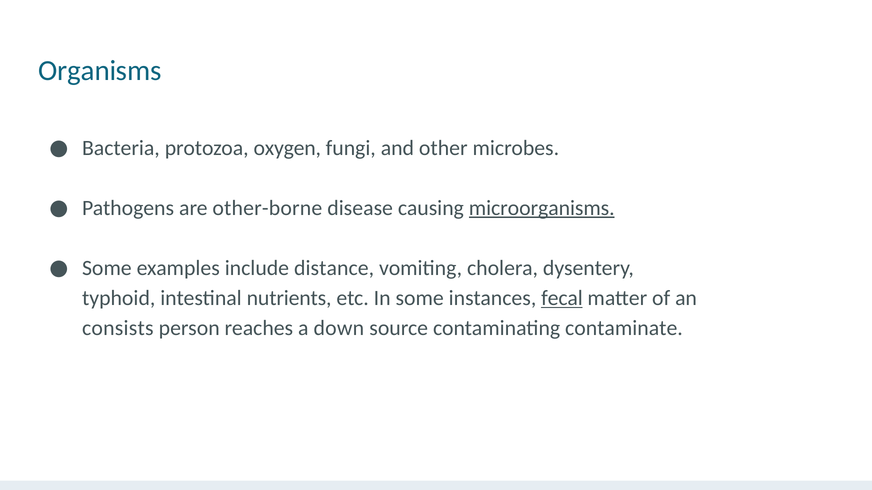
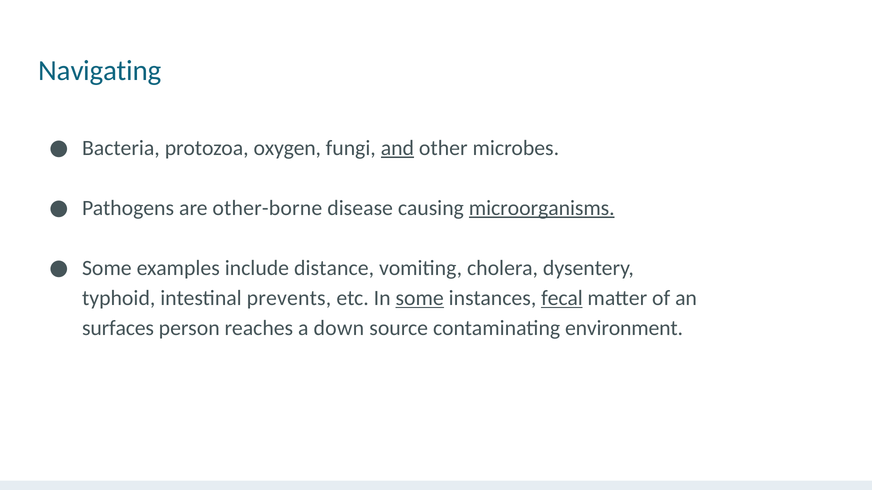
Organisms: Organisms -> Navigating
and underline: none -> present
nutrients: nutrients -> prevents
some at (420, 298) underline: none -> present
consists: consists -> surfaces
contaminate: contaminate -> environment
